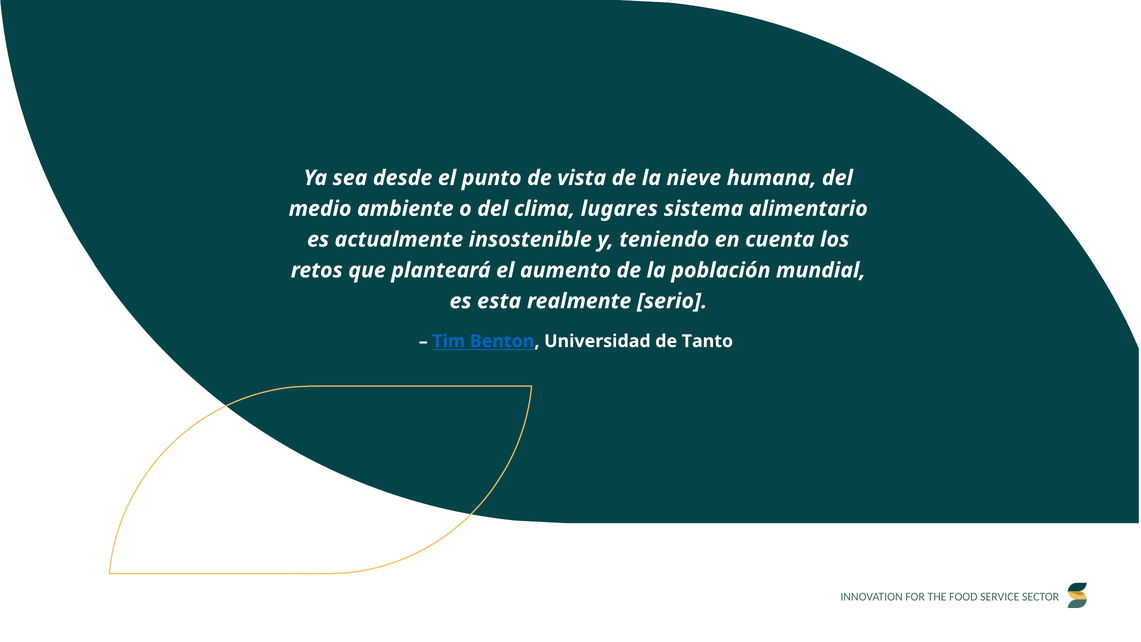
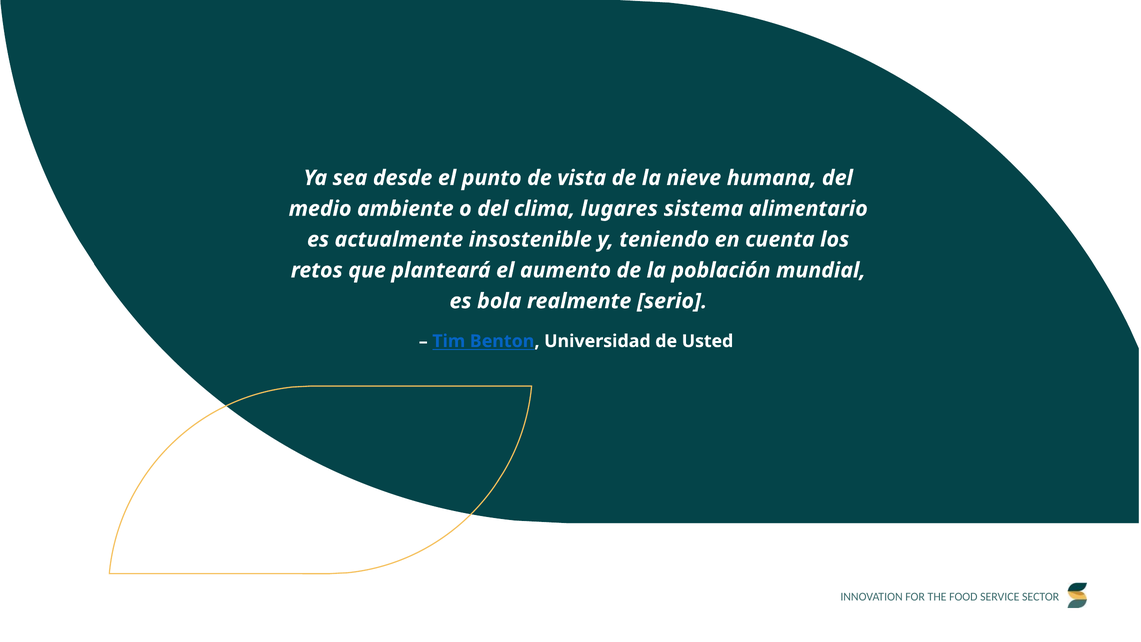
esta: esta -> bola
Tanto: Tanto -> Usted
